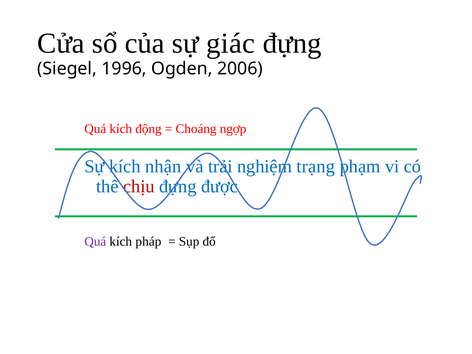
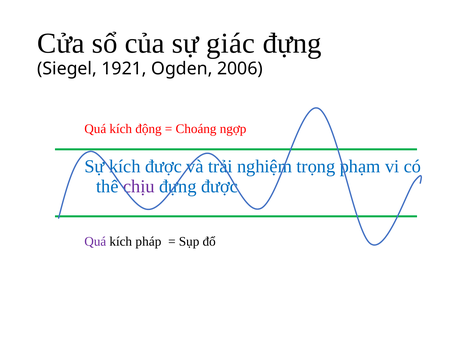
1996: 1996 -> 1921
kích nhận: nhận -> được
trạng: trạng -> trọng
chịu colour: red -> purple
